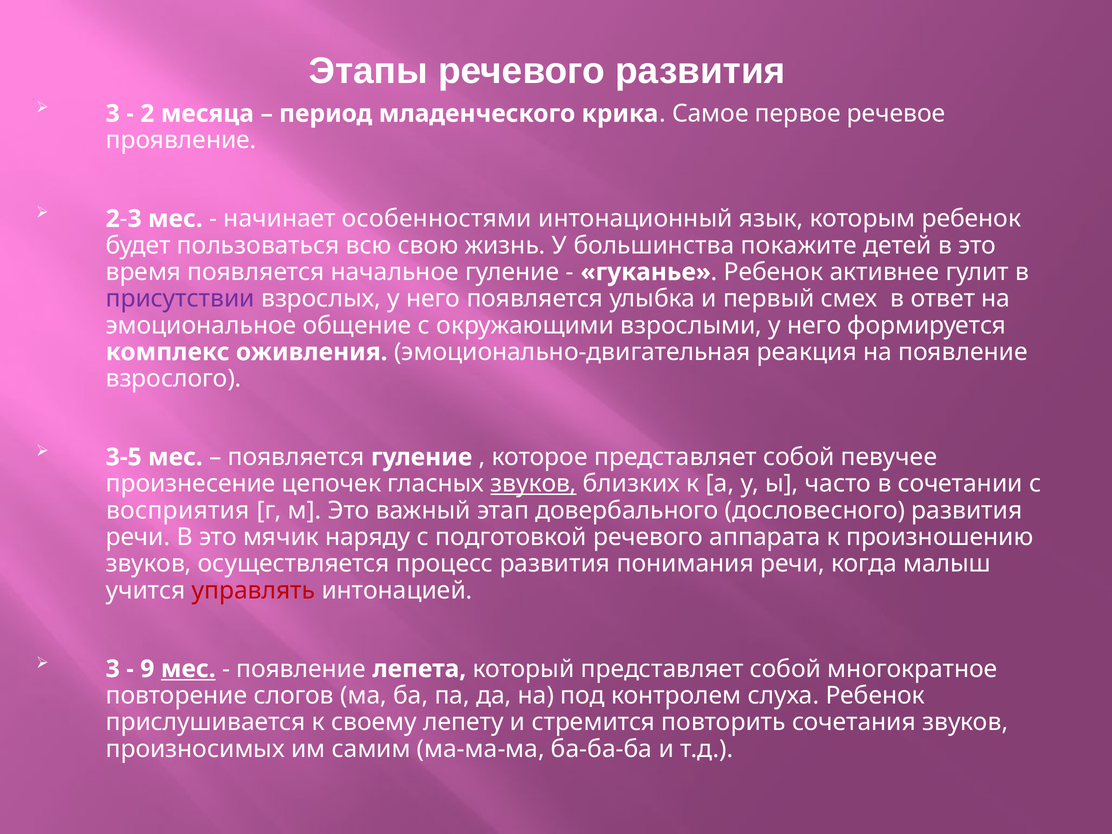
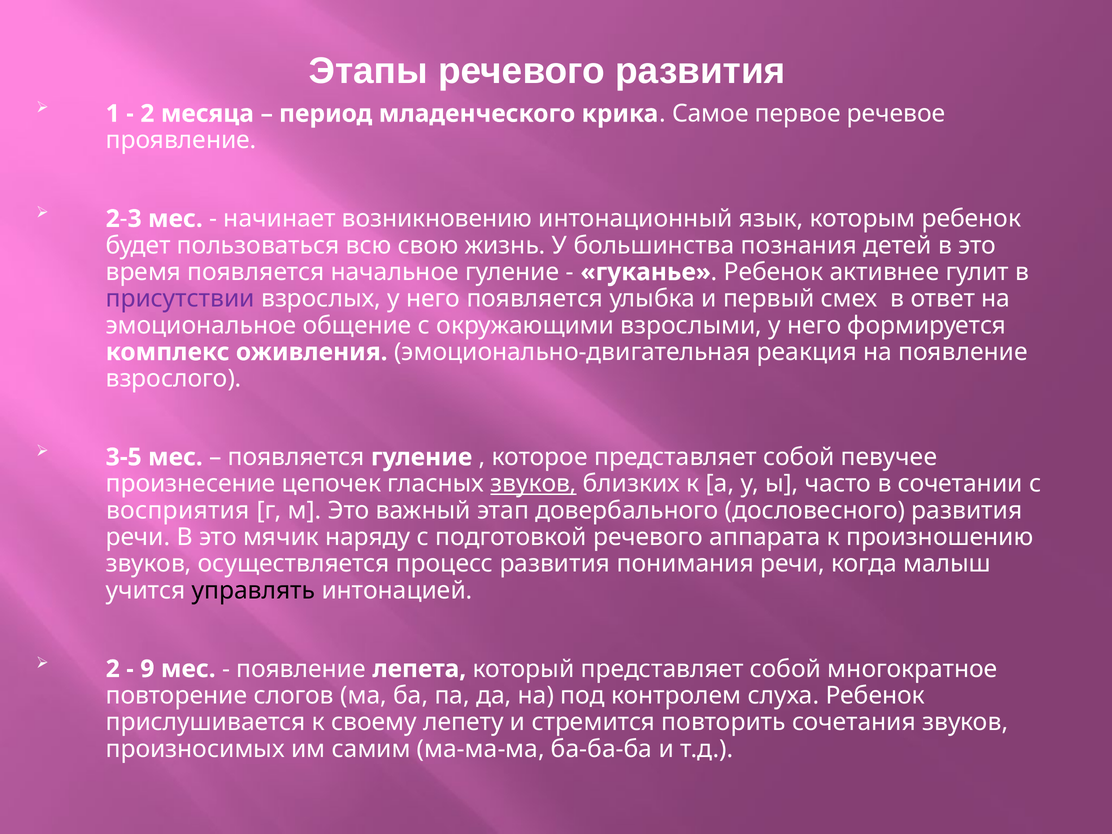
3 at (113, 114): 3 -> 1
особенностями: особенностями -> возникновению
покажите: покажите -> познания
управлять colour: red -> black
3 at (113, 669): 3 -> 2
мес at (188, 669) underline: present -> none
